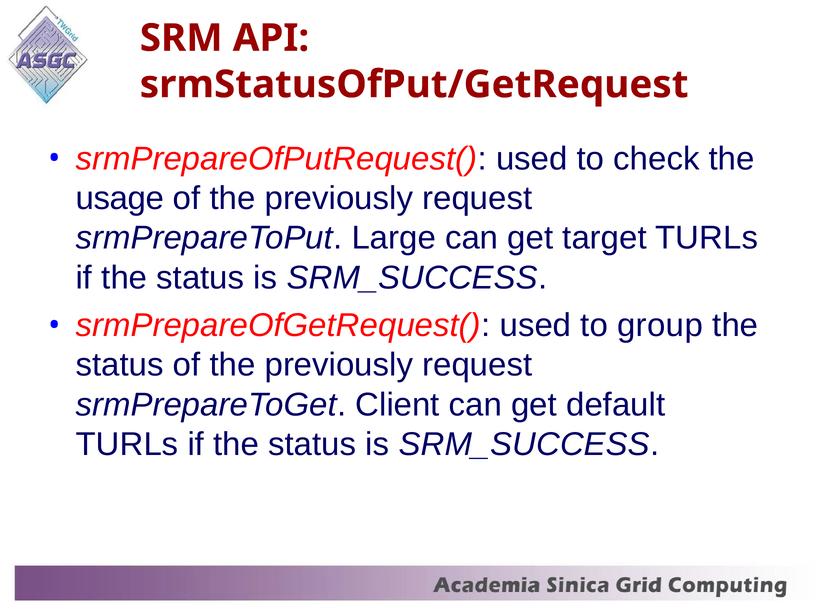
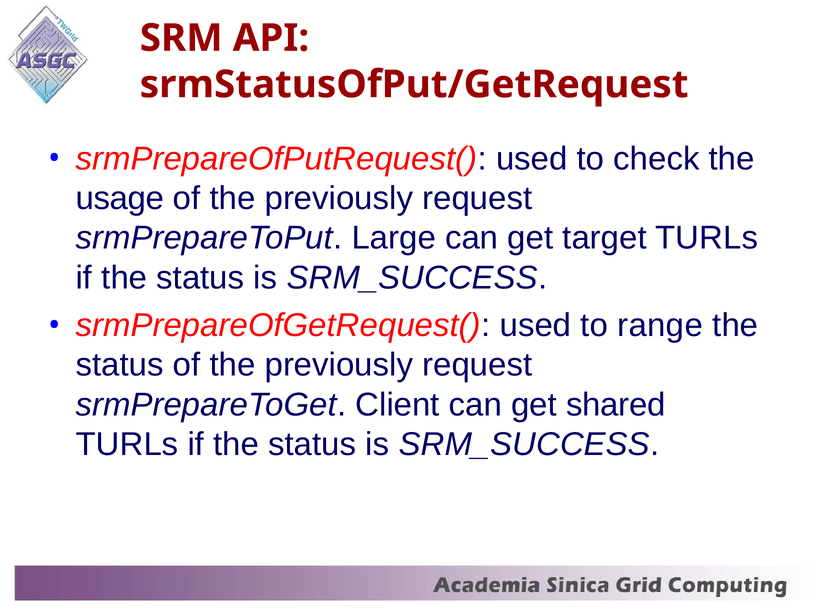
group: group -> range
default: default -> shared
